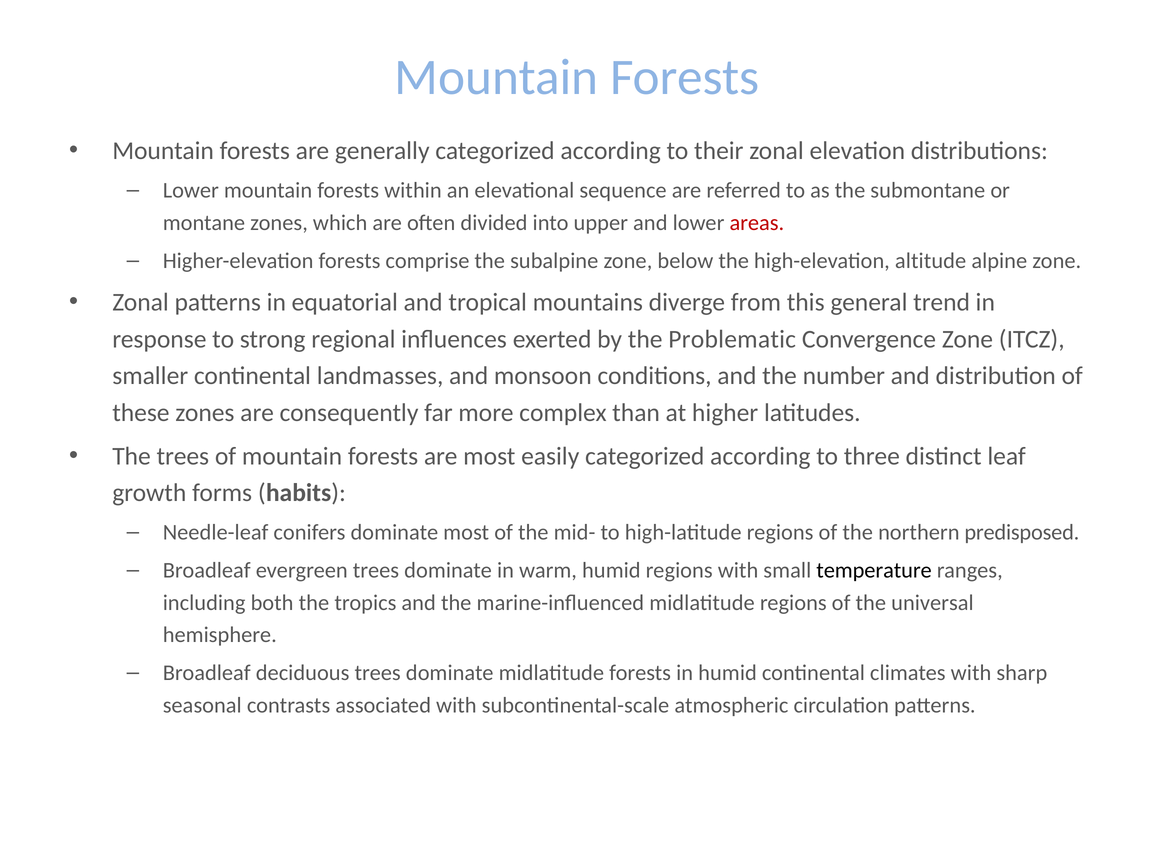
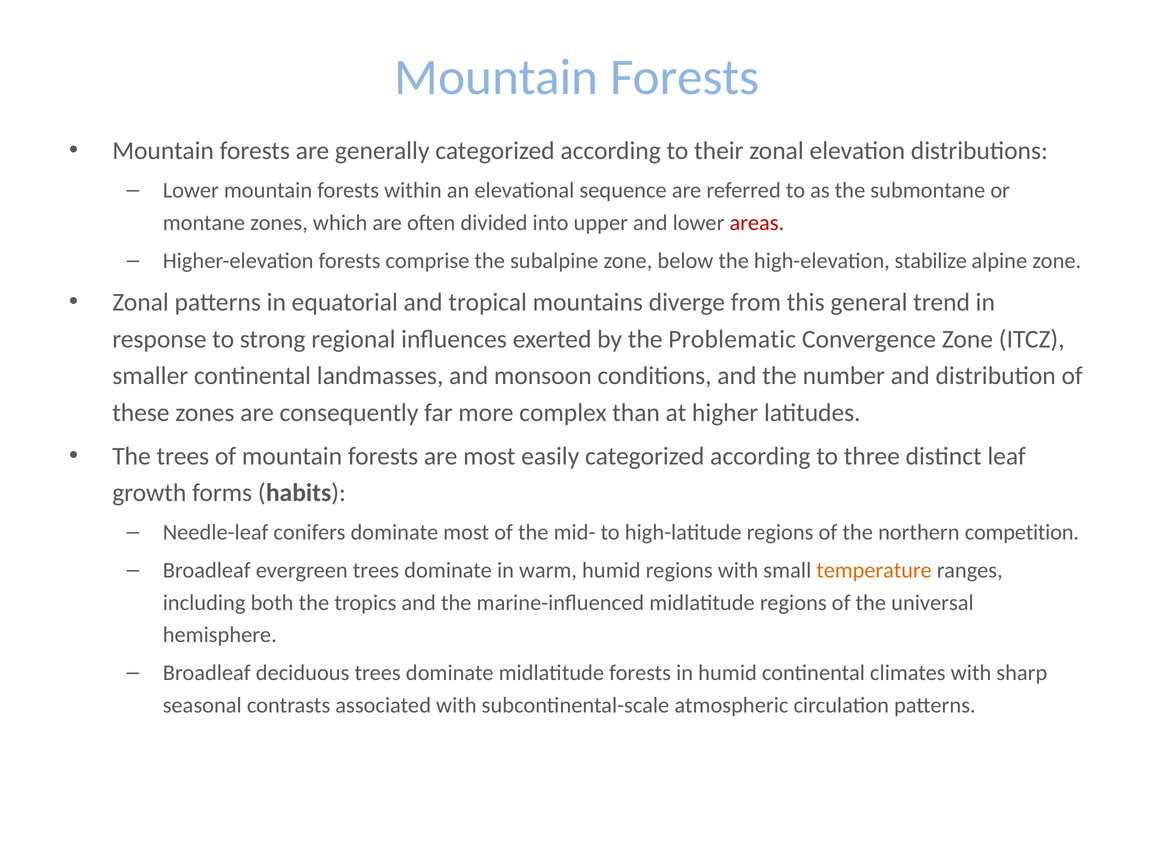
altitude: altitude -> stabilize
predisposed: predisposed -> competition
temperature colour: black -> orange
